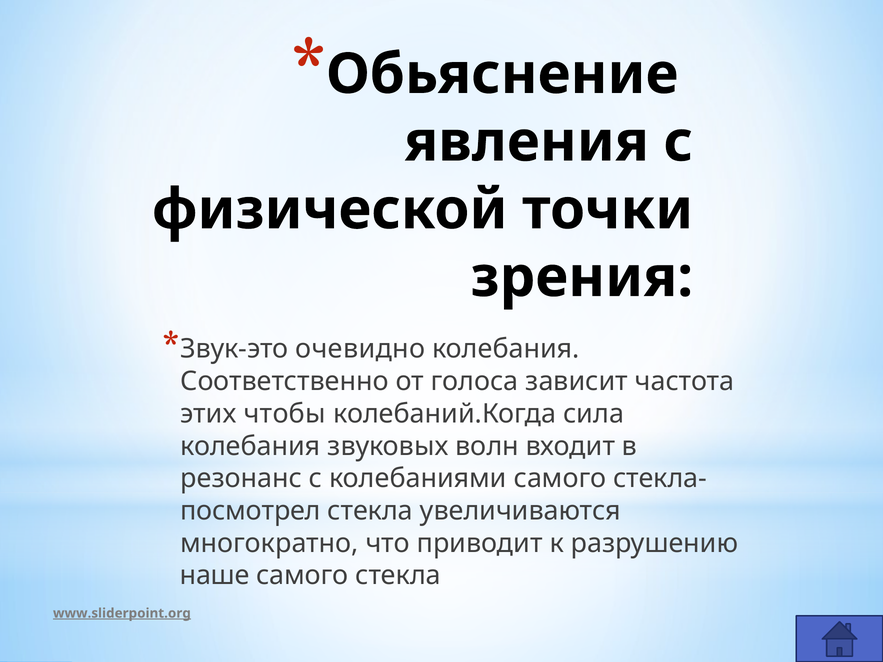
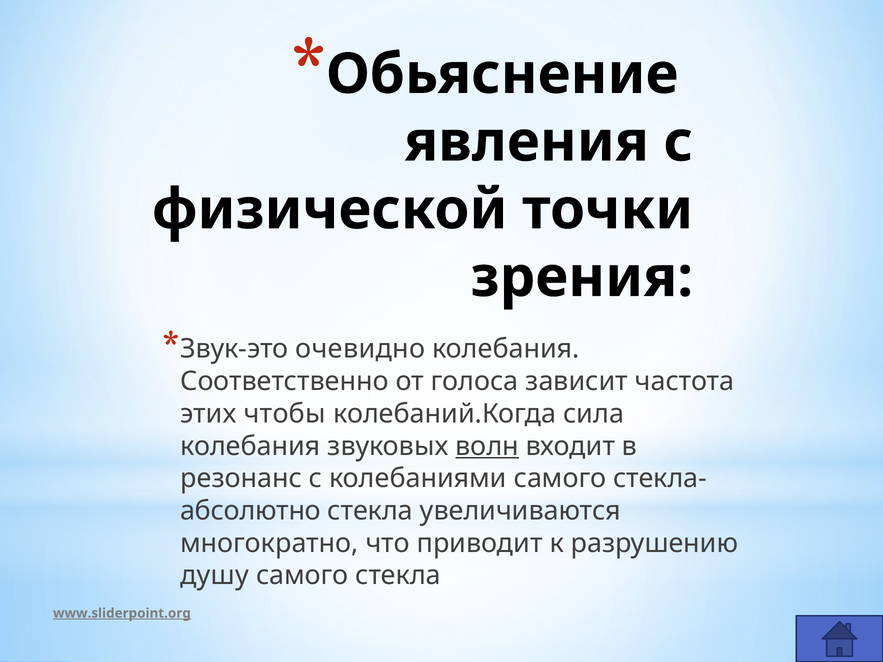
волн underline: none -> present
посмотрел: посмотрел -> абсолютно
наше: наше -> душу
